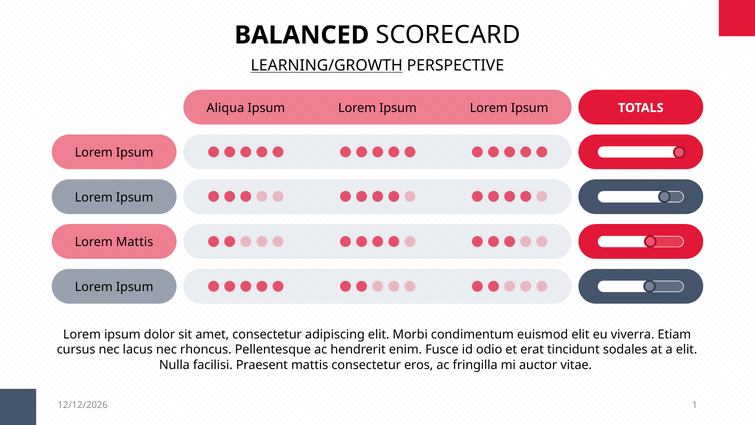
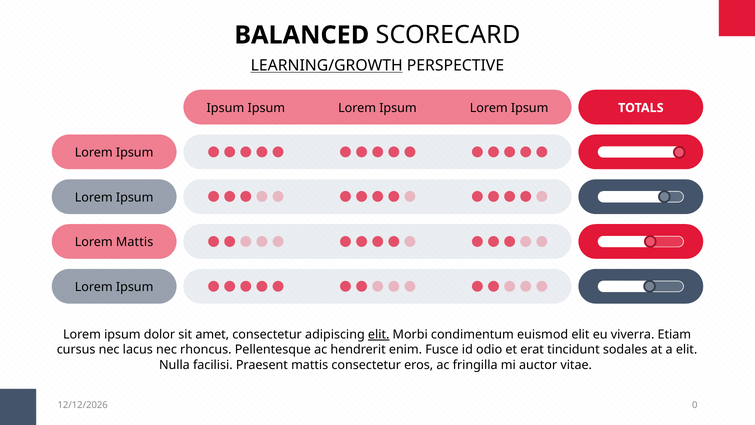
Aliqua at (225, 108): Aliqua -> Ipsum
elit at (379, 334) underline: none -> present
1: 1 -> 0
